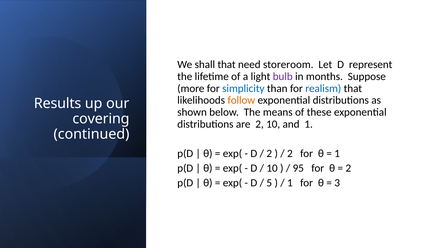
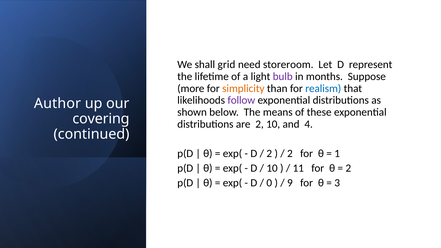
shall that: that -> grid
simplicity colour: blue -> orange
follow colour: orange -> purple
Results: Results -> Author
and 1: 1 -> 4
95: 95 -> 11
5: 5 -> 0
1 at (290, 183): 1 -> 9
